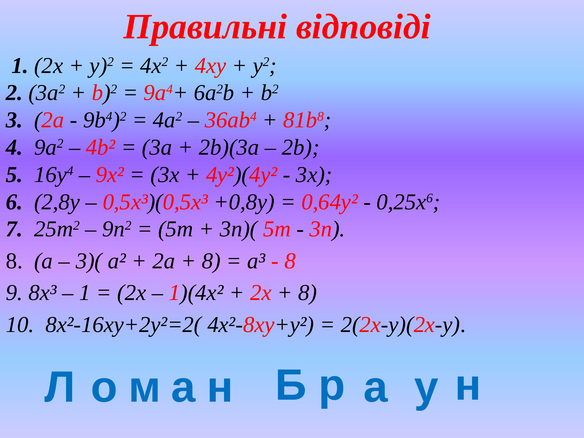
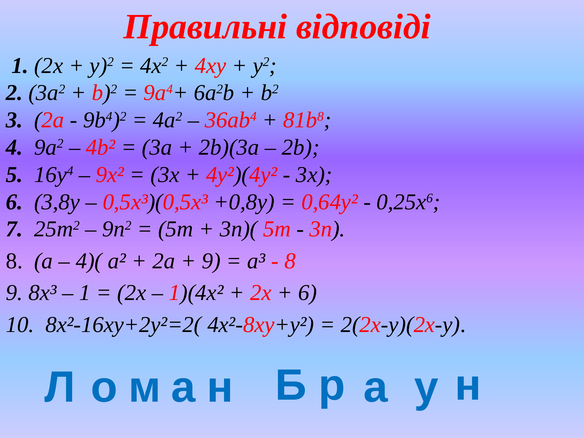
2,8у: 2,8у -> 3,8у
3)(: 3)( -> 4)(
8 at (211, 261): 8 -> 9
8 at (308, 293): 8 -> 6
